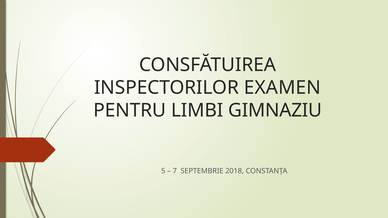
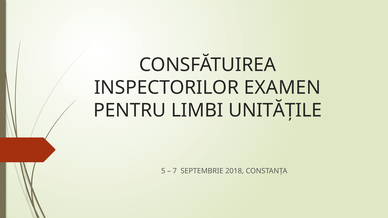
GIMNAZIU: GIMNAZIU -> UNITĂȚILE
